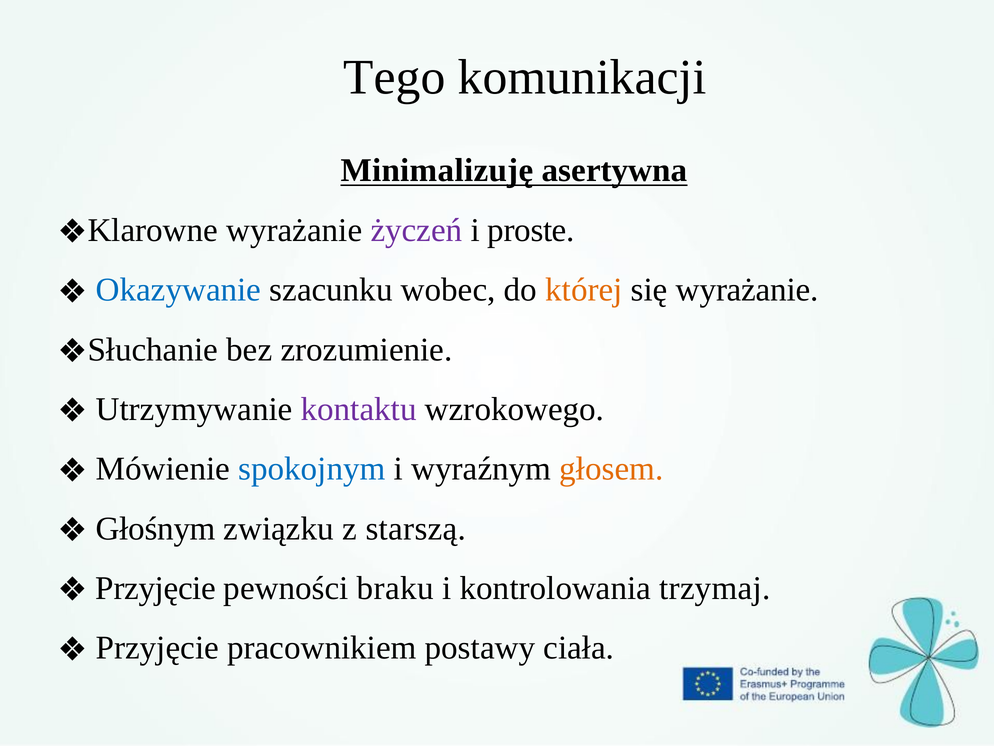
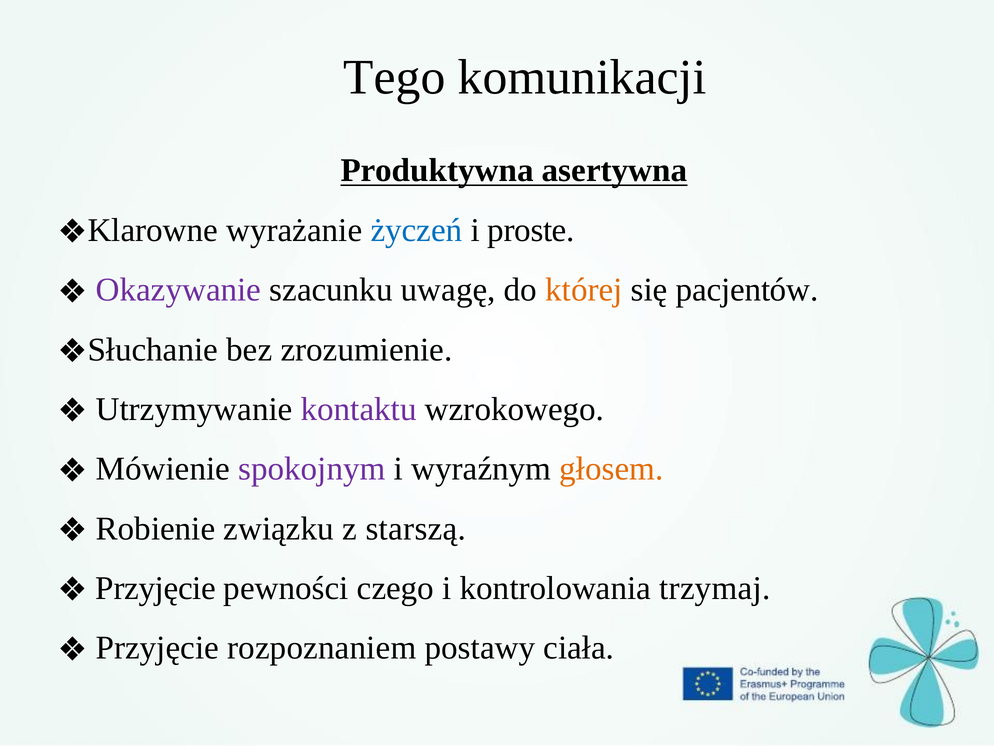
Minimalizuję: Minimalizuję -> Produktywna
życzeń colour: purple -> blue
Okazywanie colour: blue -> purple
wobec: wobec -> uwagę
się wyrażanie: wyrażanie -> pacjentów
spokojnym colour: blue -> purple
Głośnym: Głośnym -> Robienie
braku: braku -> czego
pracownikiem: pracownikiem -> rozpoznaniem
